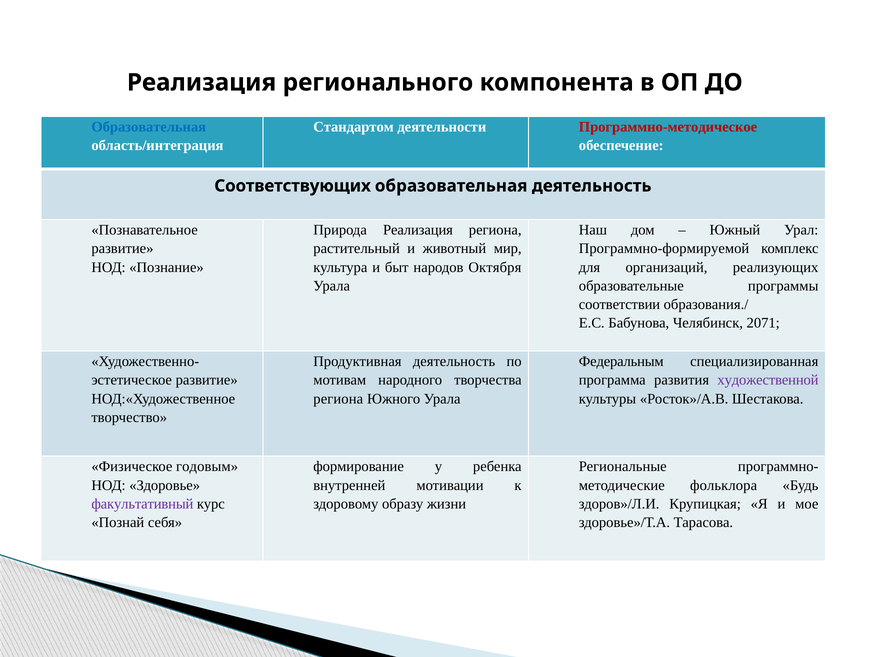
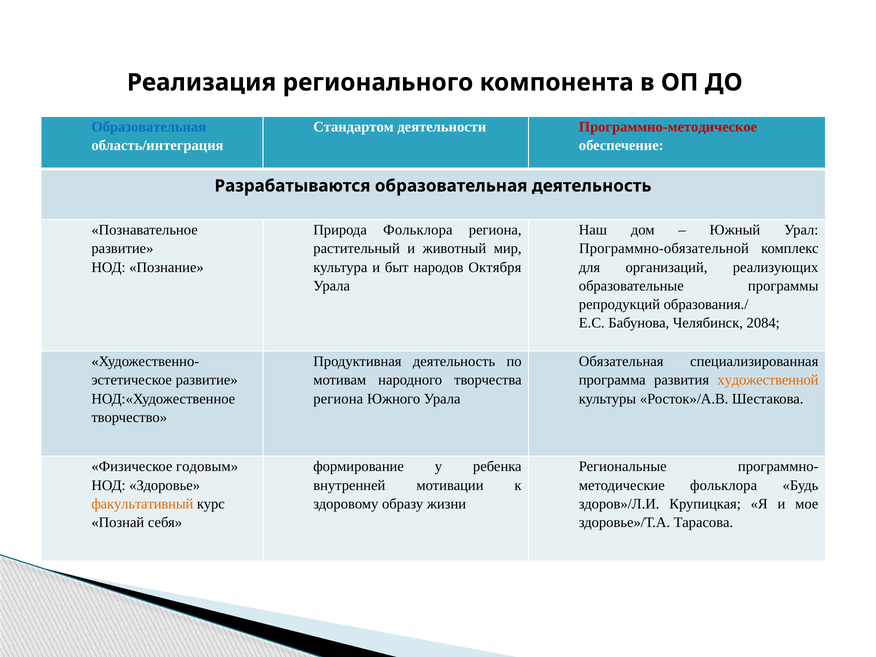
Соответствующих: Соответствующих -> Разрабатываются
Природа Реализация: Реализация -> Фольклора
Программно-формируемой: Программно-формируемой -> Программно-обязательной
соответствии: соответствии -> репродукций
2071: 2071 -> 2084
Федеральным: Федеральным -> Обязательная
художественной colour: purple -> orange
факультативный colour: purple -> orange
